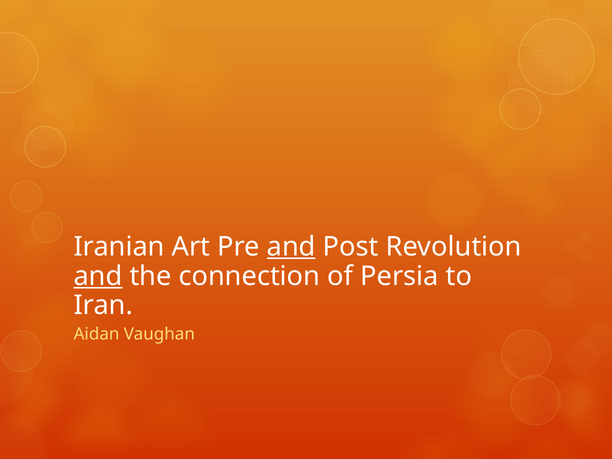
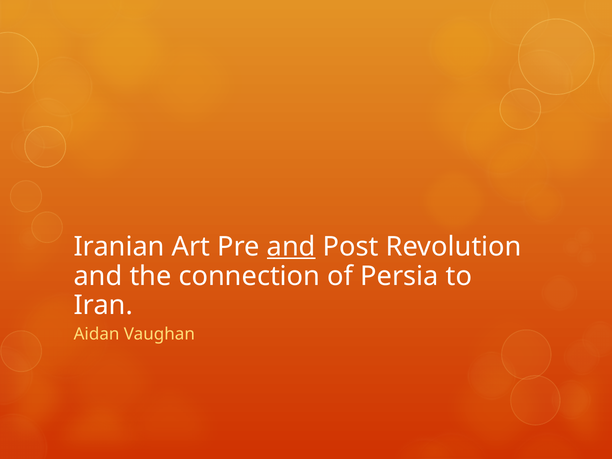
and at (98, 276) underline: present -> none
